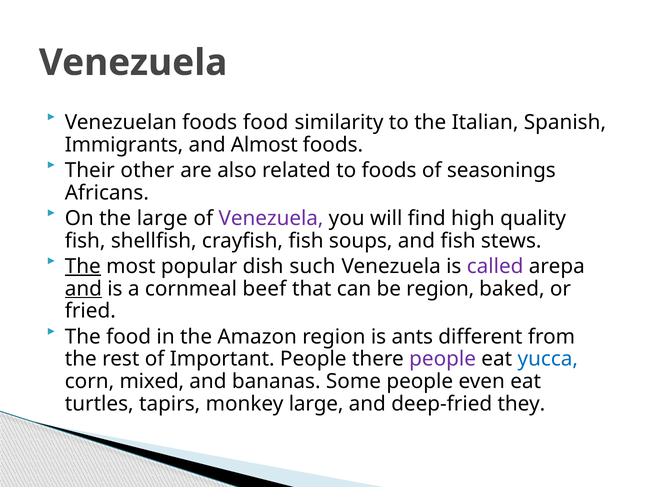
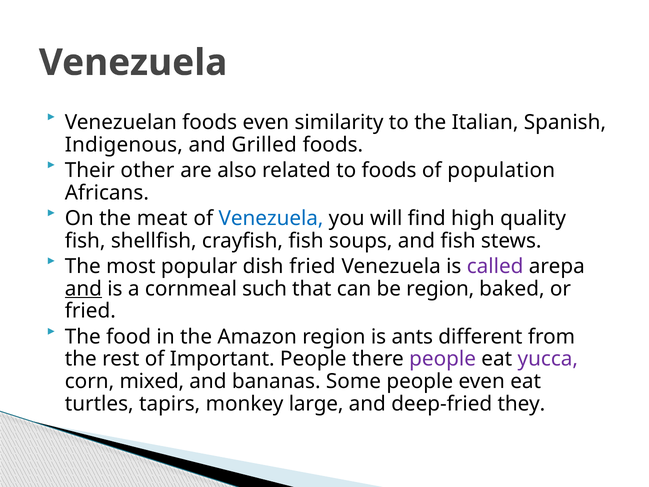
foods food: food -> even
Immigrants: Immigrants -> Indigenous
Almost: Almost -> Grilled
seasonings: seasonings -> population
the large: large -> meat
Venezuela at (271, 218) colour: purple -> blue
The at (83, 266) underline: present -> none
dish such: such -> fried
beef: beef -> such
yucca colour: blue -> purple
